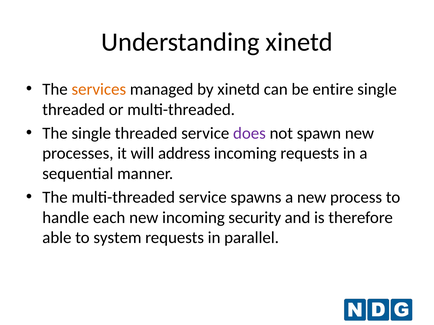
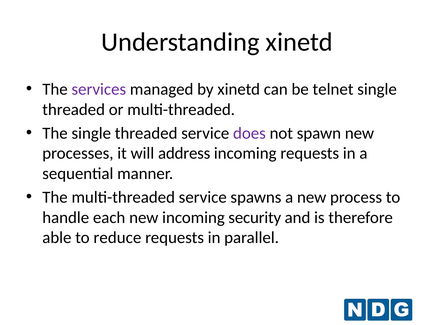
services colour: orange -> purple
entire: entire -> telnet
system: system -> reduce
